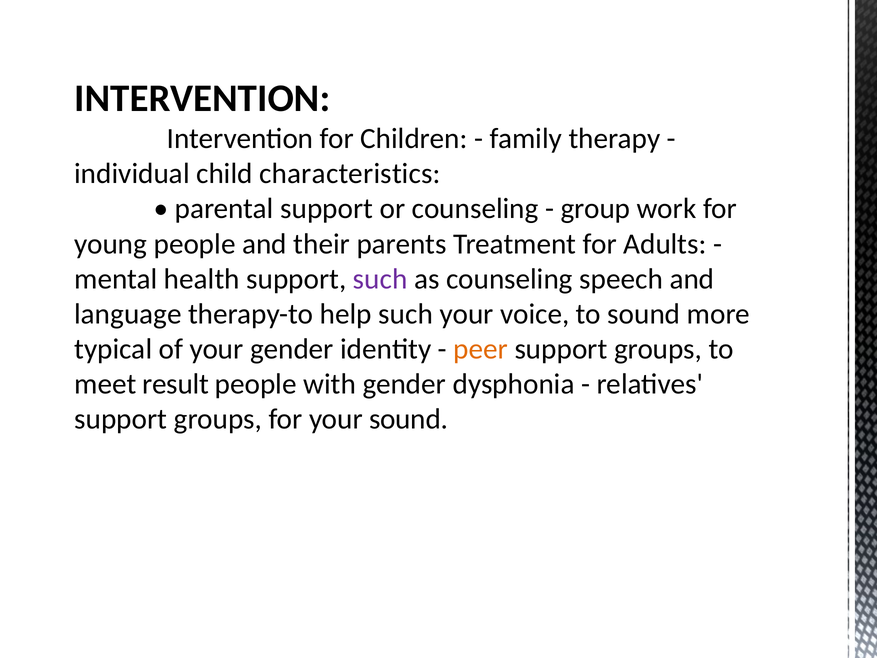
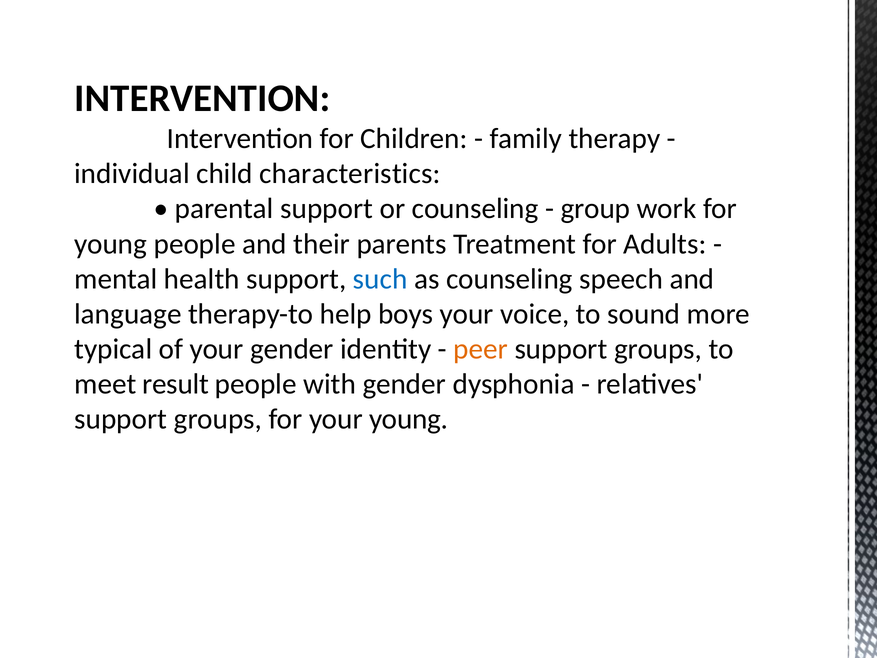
such at (380, 279) colour: purple -> blue
help such: such -> boys
your sound: sound -> young
